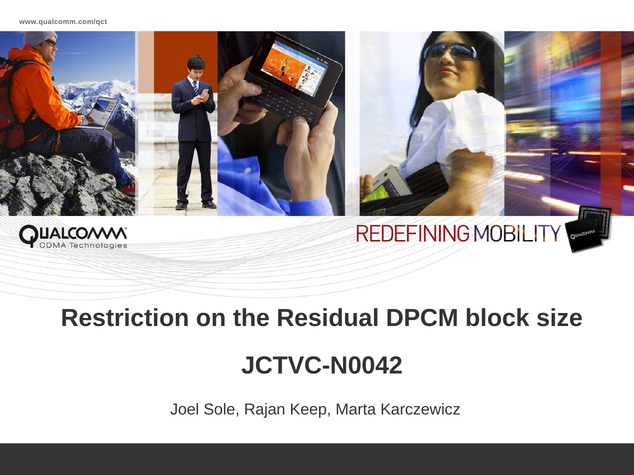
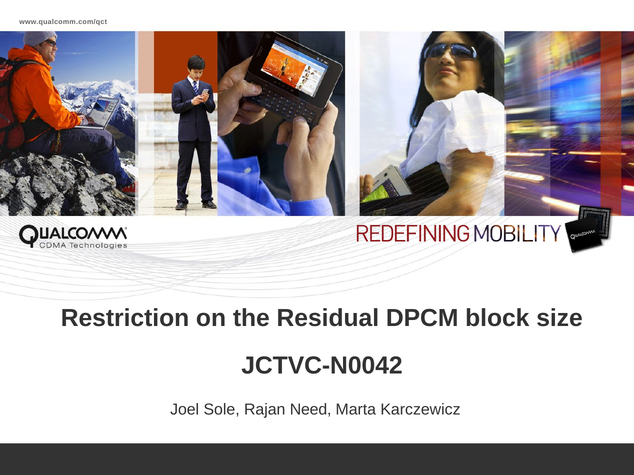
Keep: Keep -> Need
